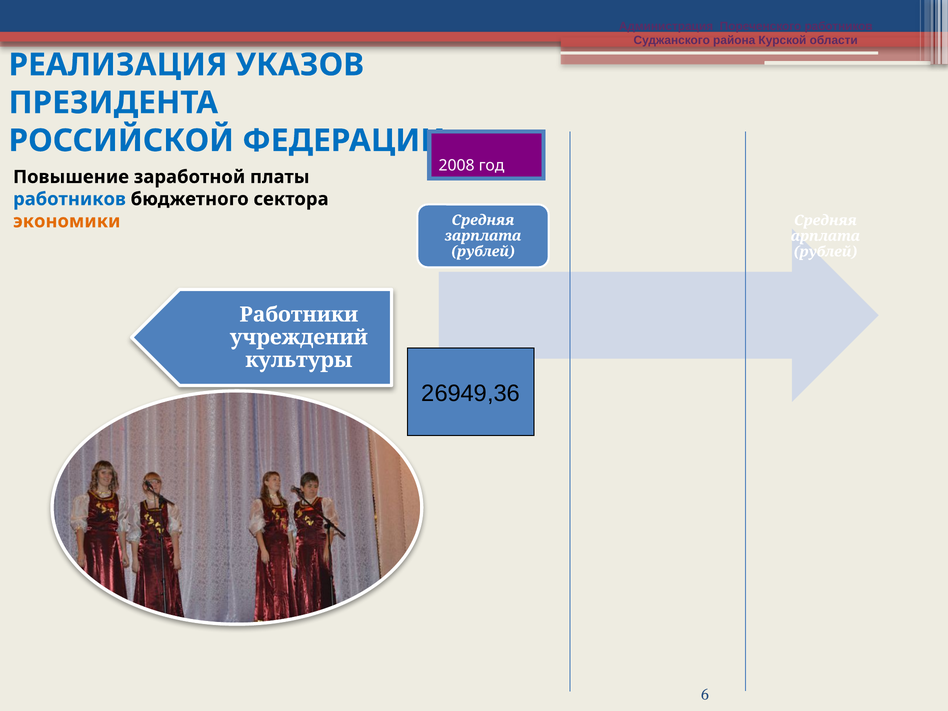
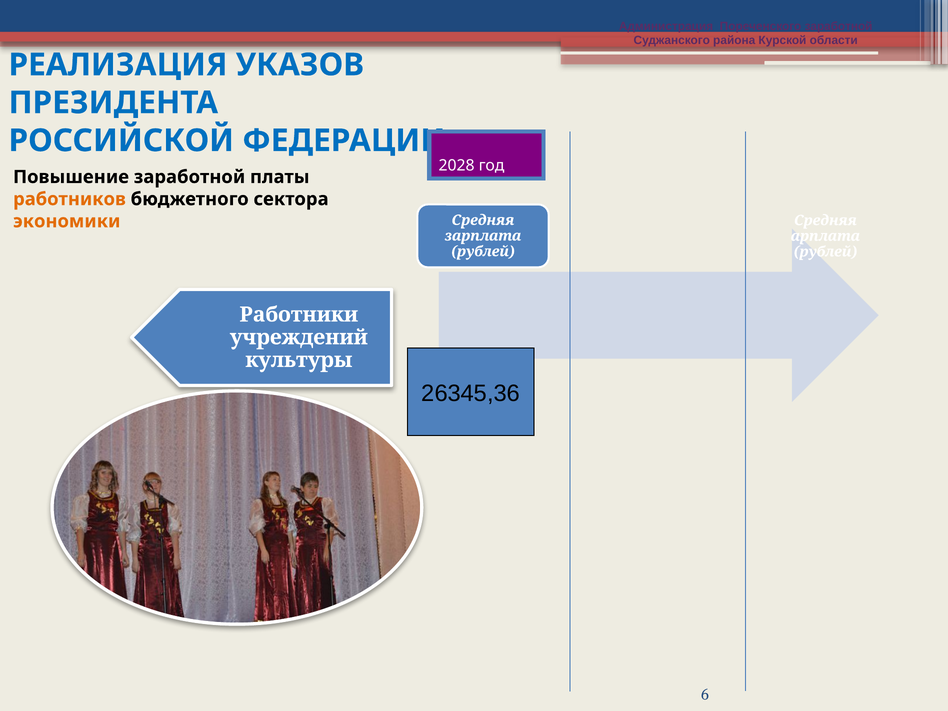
Пореченского работников: работников -> заработной
2008: 2008 -> 2028
работников at (69, 199) colour: blue -> orange
26949,36: 26949,36 -> 26345,36
